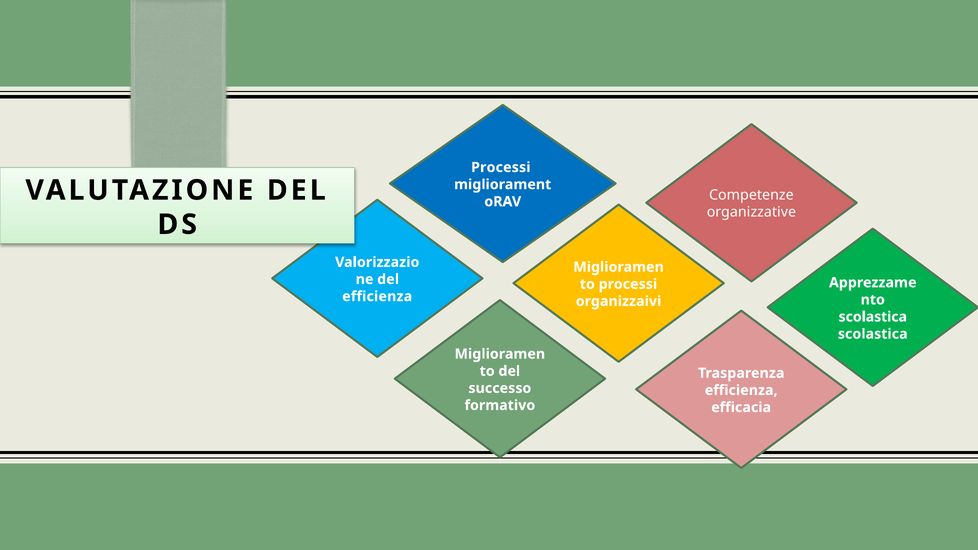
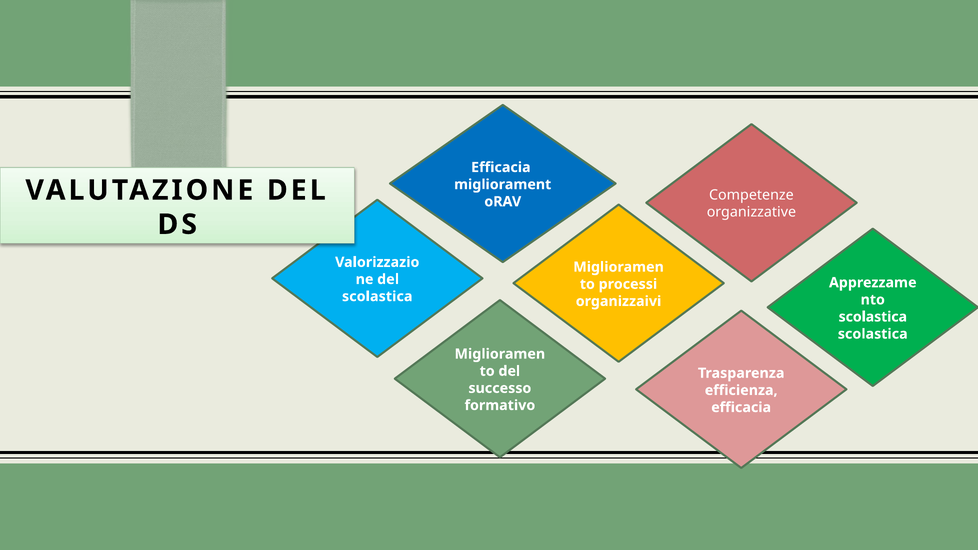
Processi at (501, 167): Processi -> Efficacia
efficienza at (377, 297): efficienza -> scolastica
